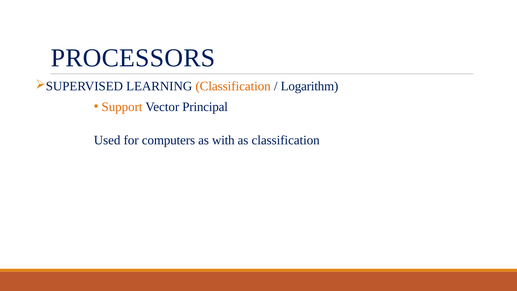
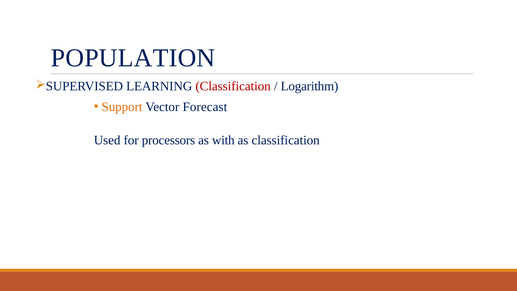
PROCESSORS: PROCESSORS -> POPULATION
Classification at (233, 86) colour: orange -> red
Principal: Principal -> Forecast
computers: computers -> processors
